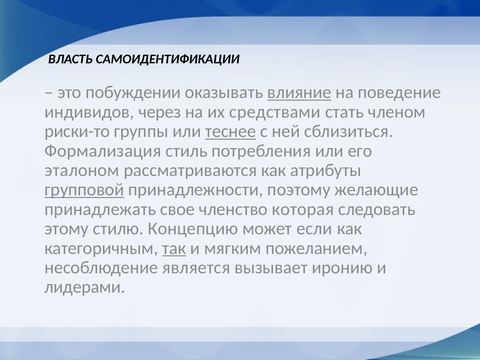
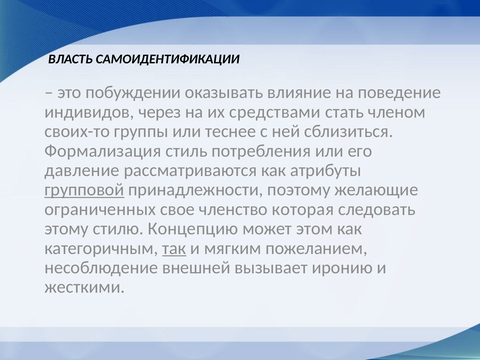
влияние underline: present -> none
риски-то: риски-то -> своих-то
теснее underline: present -> none
эталоном: эталоном -> давление
принадлежать: принадлежать -> ограниченных
если: если -> этом
является: является -> внешней
лидерами: лидерами -> жесткими
